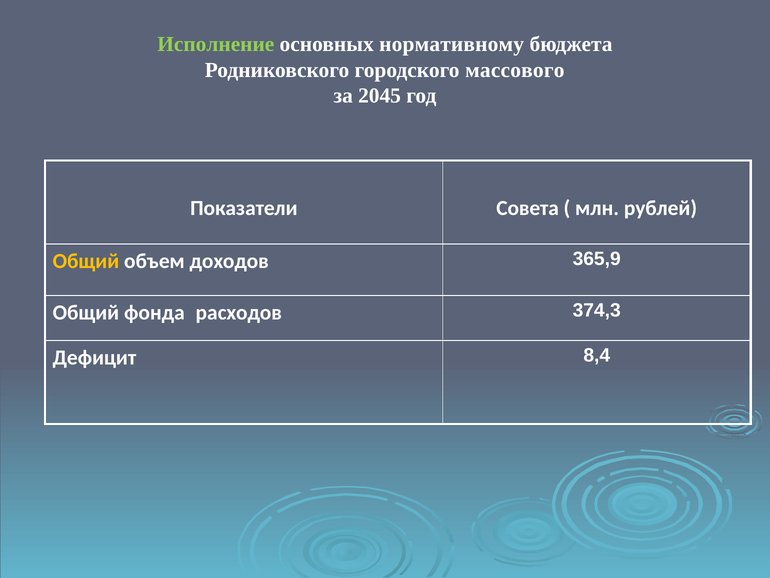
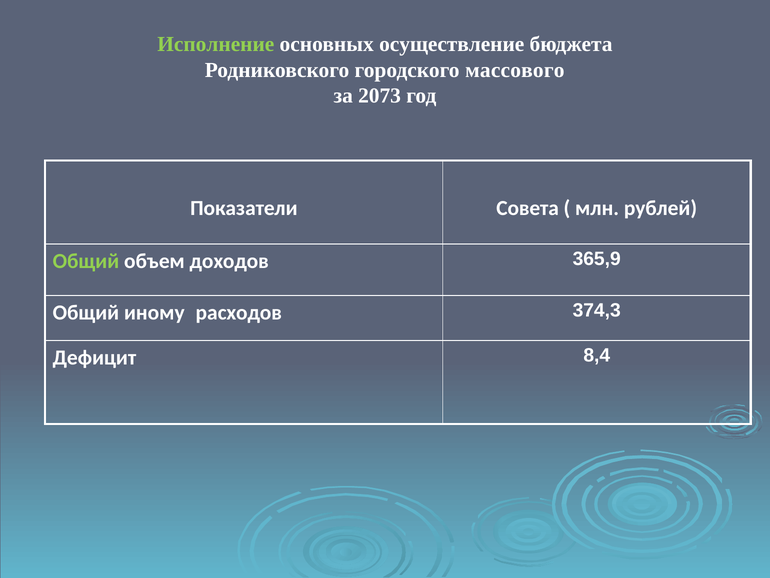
нормативному: нормативному -> осуществление
2045: 2045 -> 2073
Общий at (86, 261) colour: yellow -> light green
фонда: фонда -> иному
